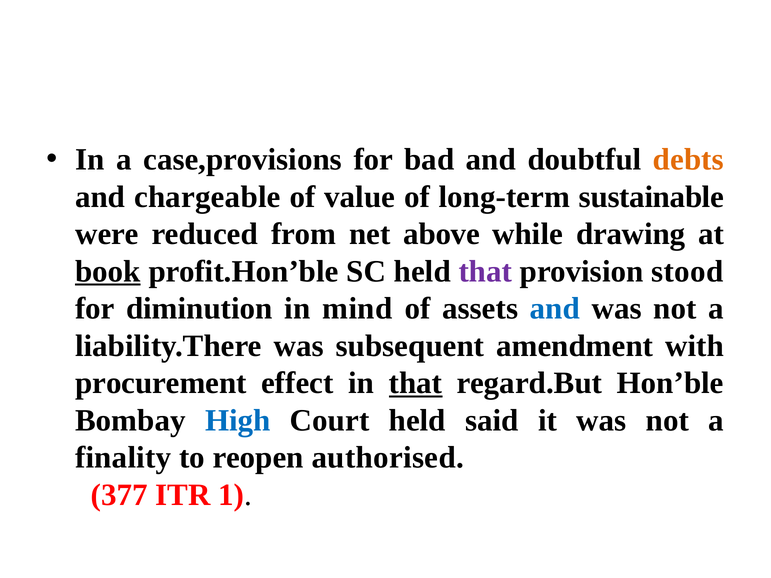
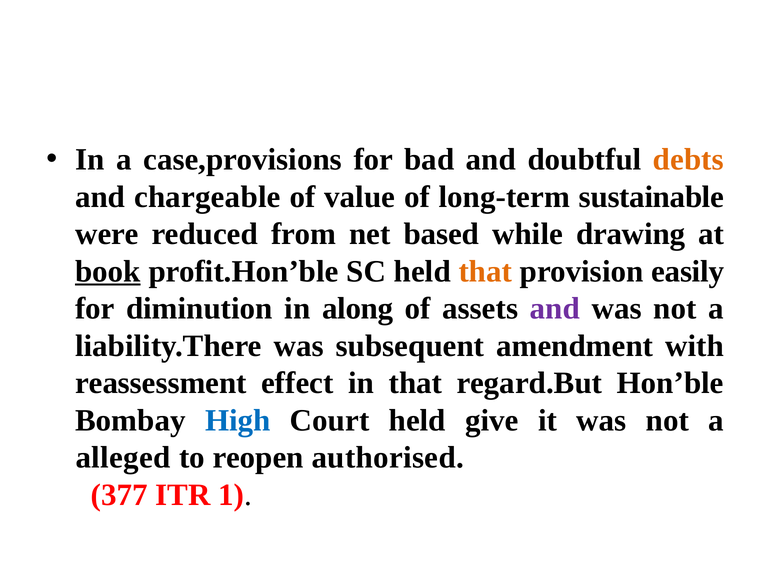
above: above -> based
that at (485, 271) colour: purple -> orange
stood: stood -> easily
mind: mind -> along
and at (555, 309) colour: blue -> purple
procurement: procurement -> reassessment
that at (416, 383) underline: present -> none
said: said -> give
finality: finality -> alleged
